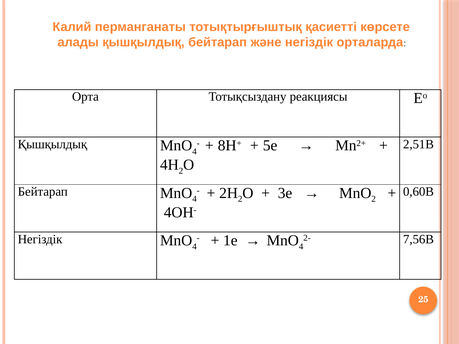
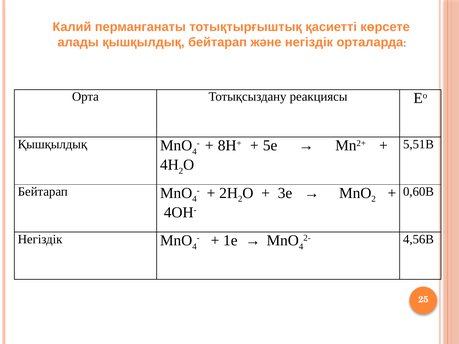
2,51В: 2,51В -> 5,51В
7,56В: 7,56В -> 4,56В
